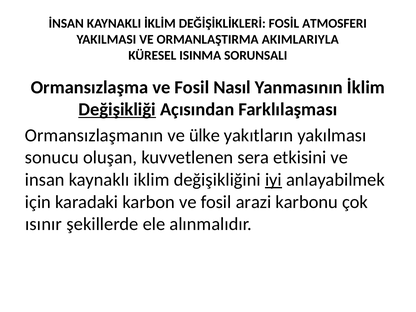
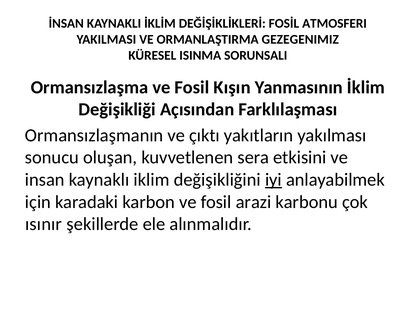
AKIMLARIYLA: AKIMLARIYLA -> GEZEGENIMIZ
Nasıl: Nasıl -> Kışın
Değişikliği underline: present -> none
ülke: ülke -> çıktı
